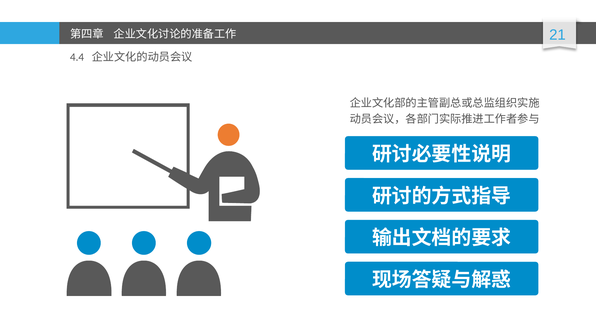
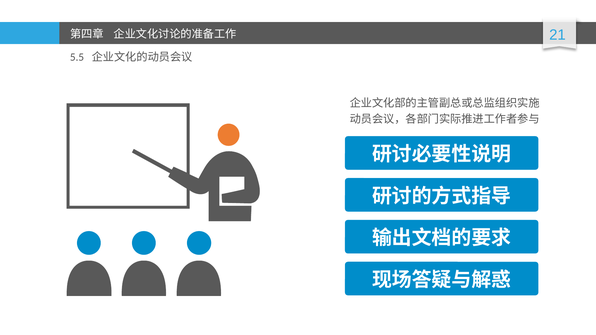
4.4: 4.4 -> 5.5
